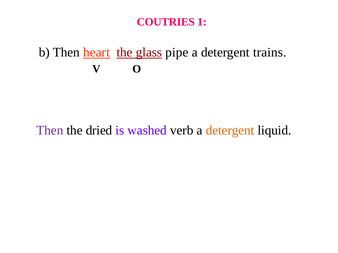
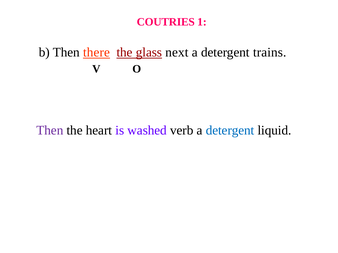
heart: heart -> there
pipe: pipe -> next
dried: dried -> heart
detergent at (230, 131) colour: orange -> blue
